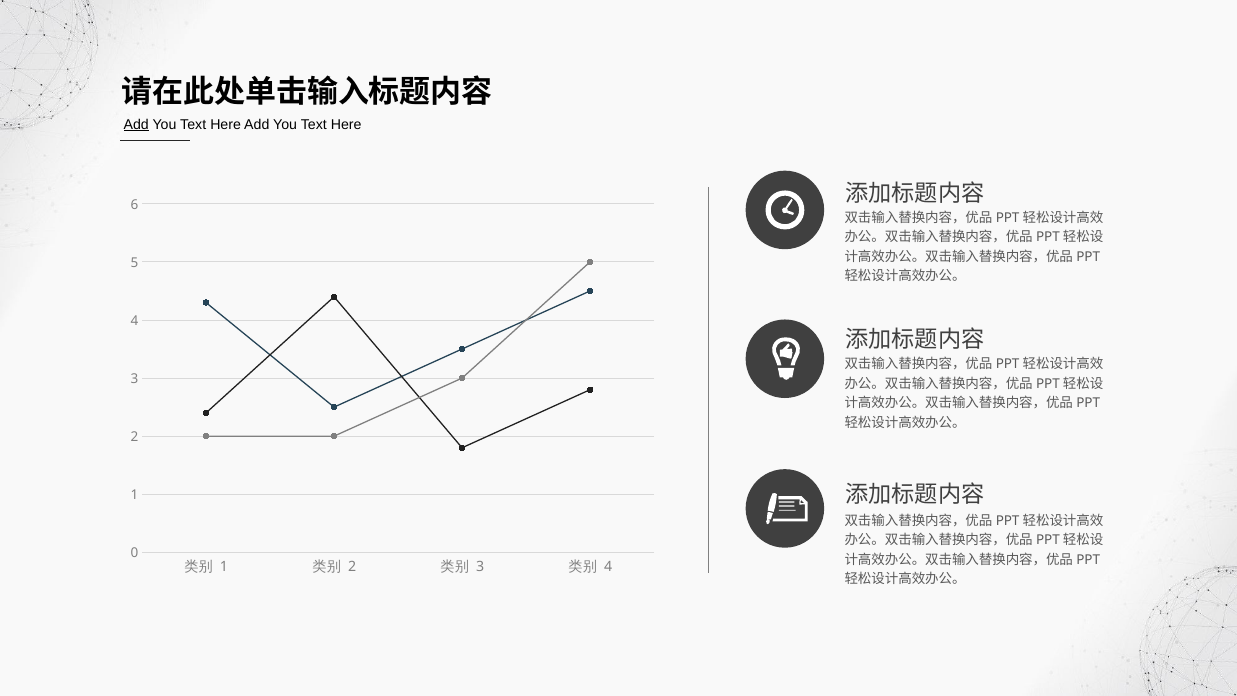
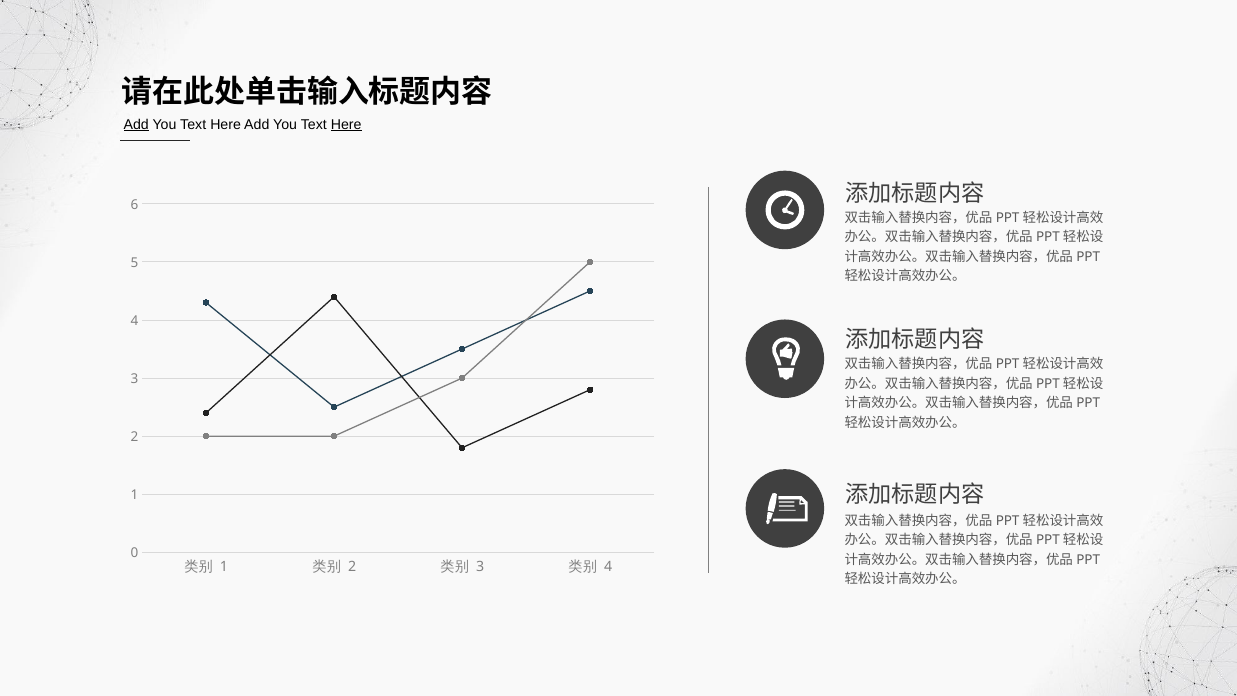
Here at (346, 124) underline: none -> present
